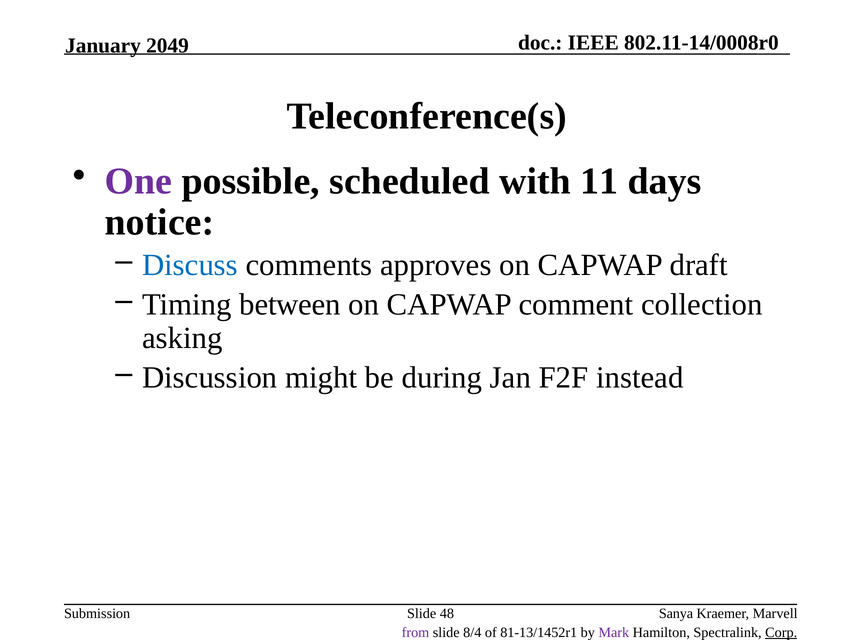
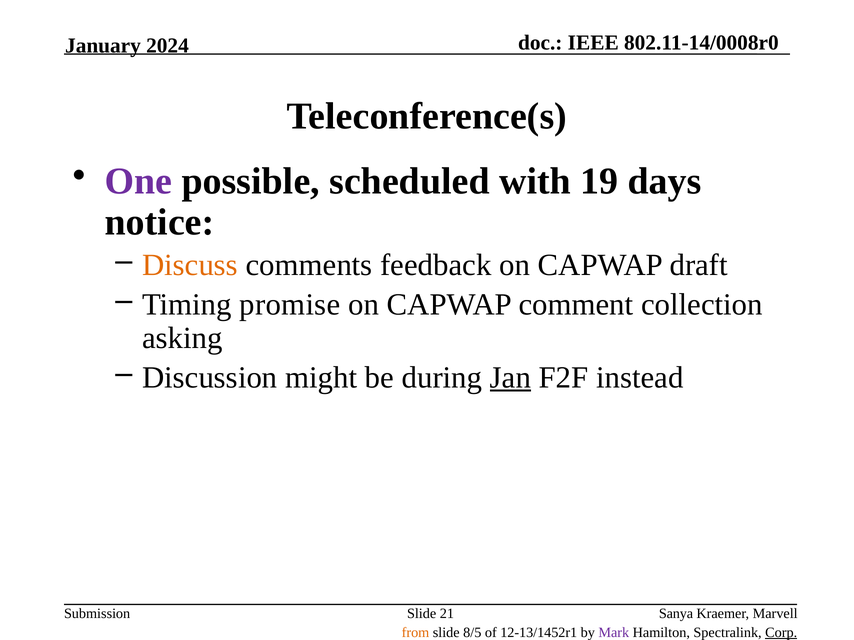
2049: 2049 -> 2024
11: 11 -> 19
Discuss colour: blue -> orange
approves: approves -> feedback
between: between -> promise
Jan underline: none -> present
48: 48 -> 21
from colour: purple -> orange
8/4: 8/4 -> 8/5
81-13/1452r1: 81-13/1452r1 -> 12-13/1452r1
